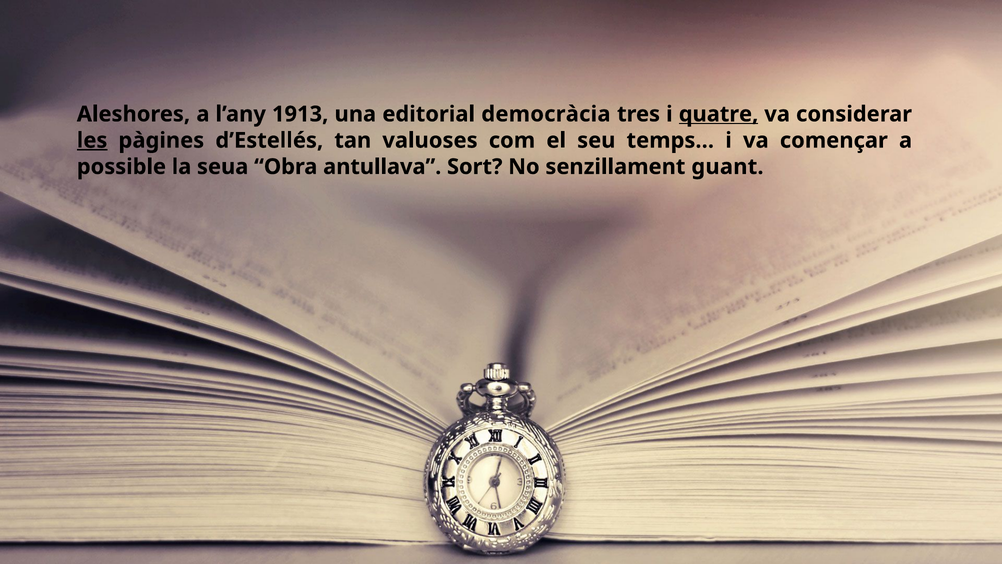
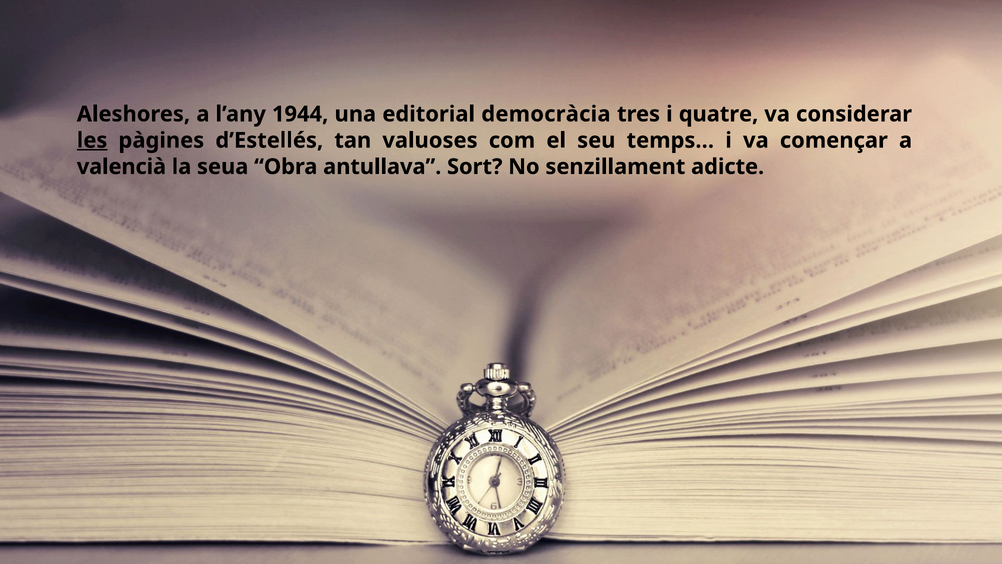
1913: 1913 -> 1944
quatre underline: present -> none
possible: possible -> valencià
guant: guant -> adicte
